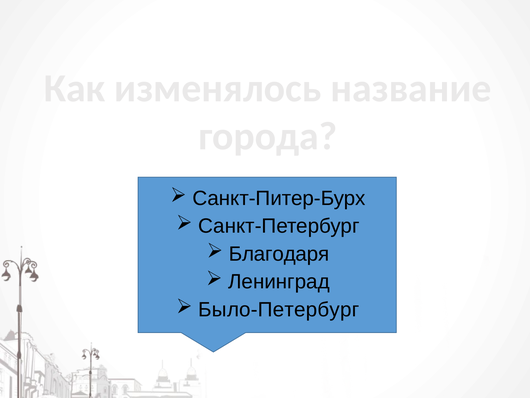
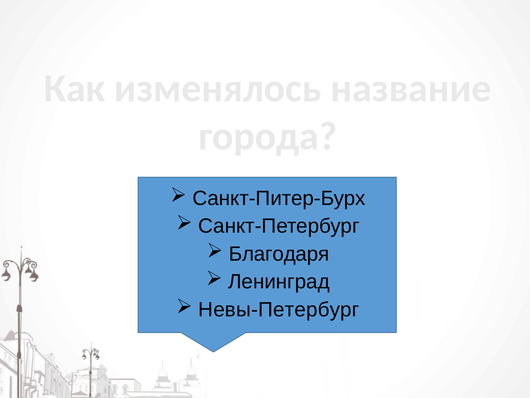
Было-Петербург: Было-Петербург -> Невы-Петербург
